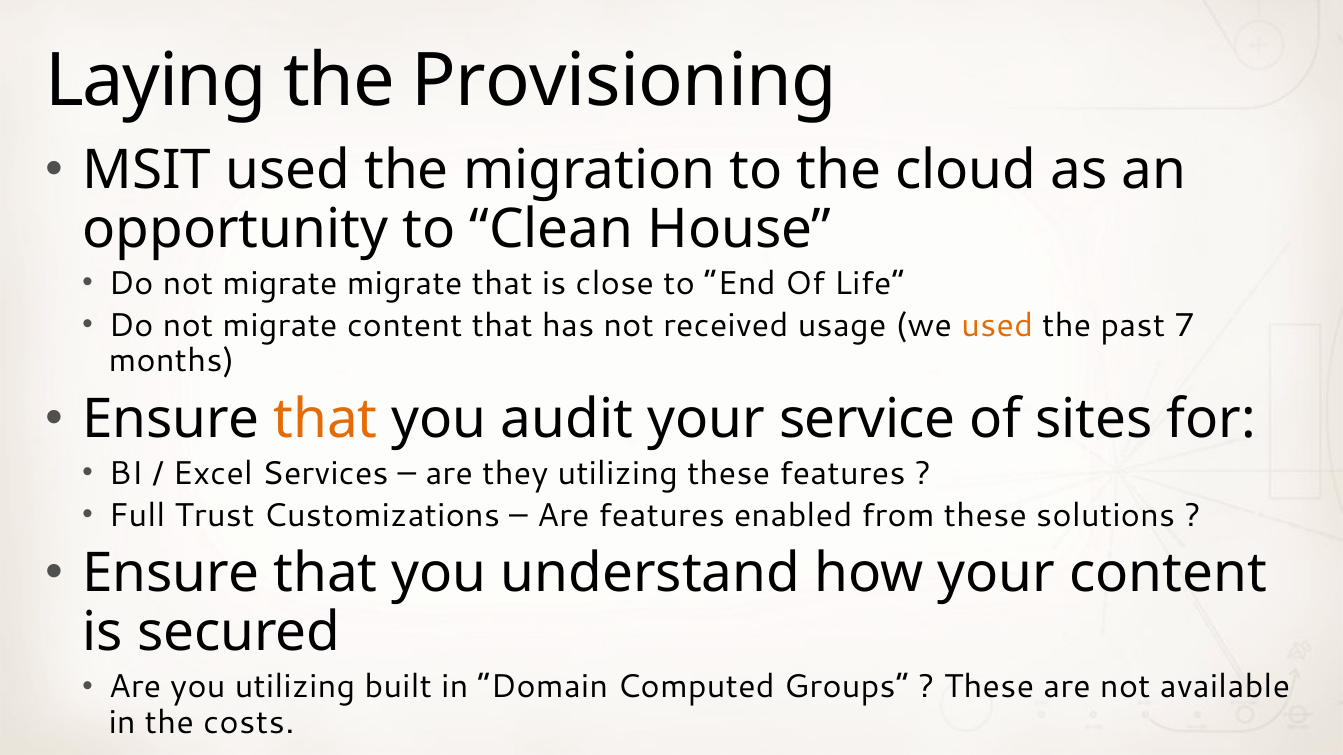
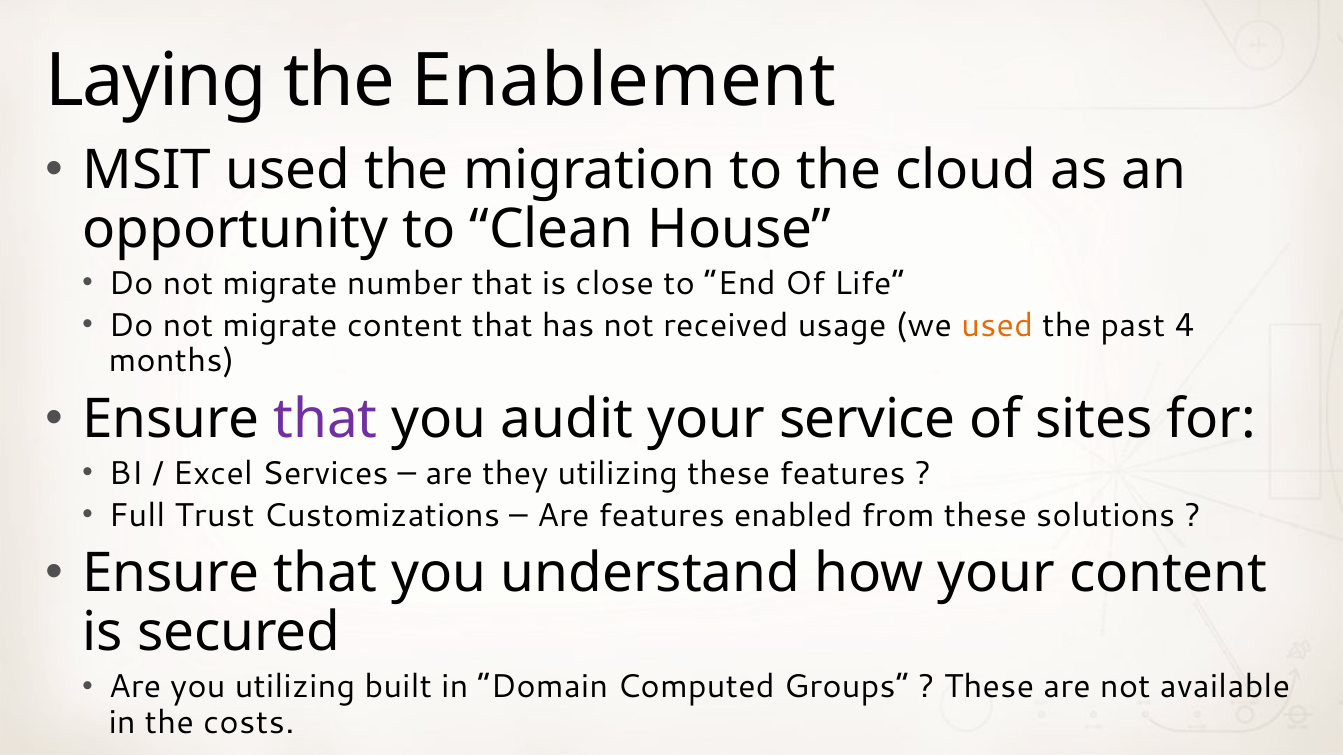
Provisioning: Provisioning -> Enablement
migrate migrate: migrate -> number
7: 7 -> 4
that at (326, 419) colour: orange -> purple
